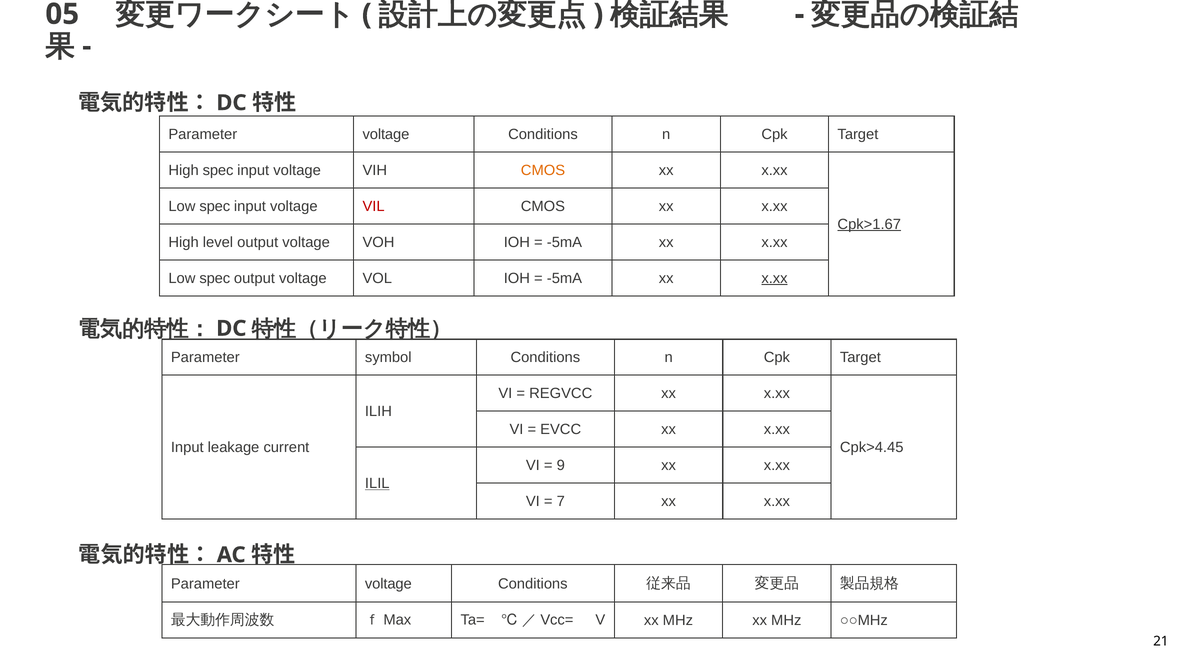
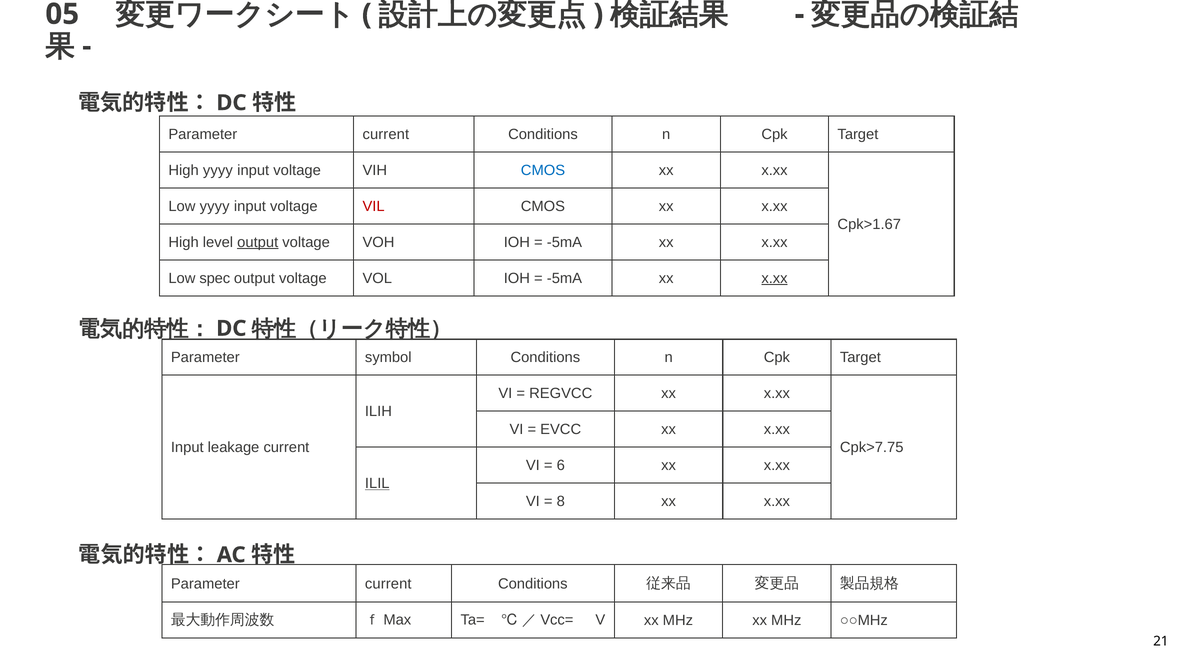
voltage at (386, 134): voltage -> current
High spec: spec -> yyyy
CMOS at (543, 170) colour: orange -> blue
spec at (215, 206): spec -> yyyy
Cpk>1.67 underline: present -> none
output at (258, 242) underline: none -> present
Cpk>4.45: Cpk>4.45 -> Cpk>7.75
9: 9 -> 6
7: 7 -> 8
voltage at (388, 584): voltage -> current
